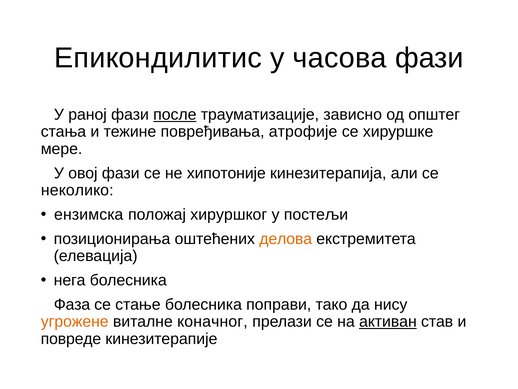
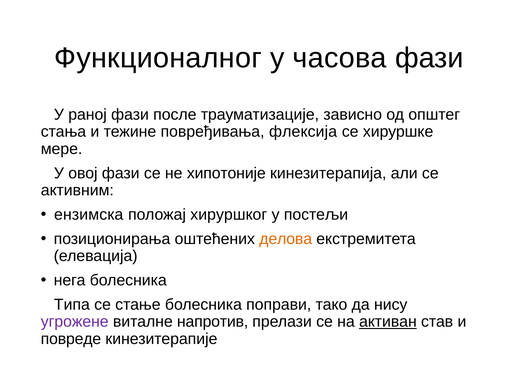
Епикондилитис: Епикондилитис -> Функционалног
после underline: present -> none
атрофије: атрофије -> флексија
неколико: неколико -> активним
Фаза: Фаза -> Типа
угрожене colour: orange -> purple
коначног: коначног -> напротив
